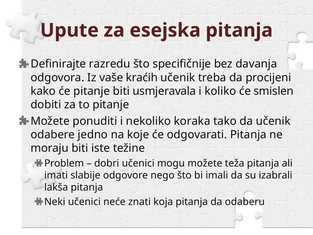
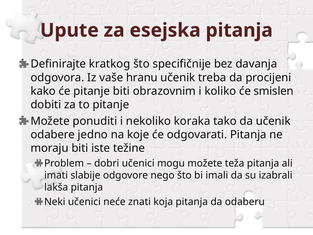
razredu: razredu -> kratkog
kraćih: kraćih -> hranu
usmjeravala: usmjeravala -> obrazovnim
